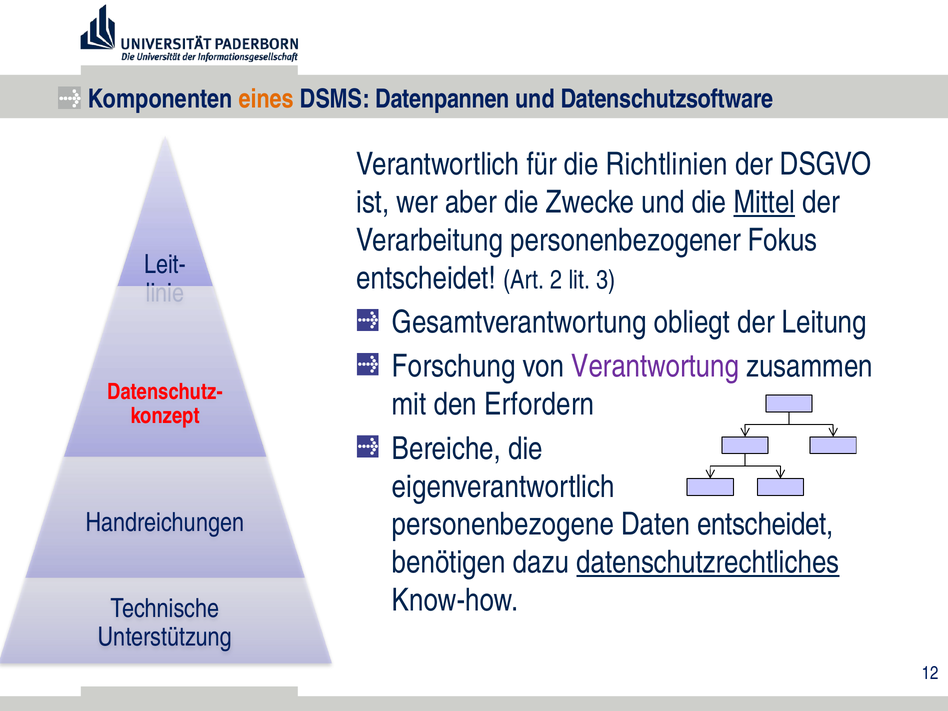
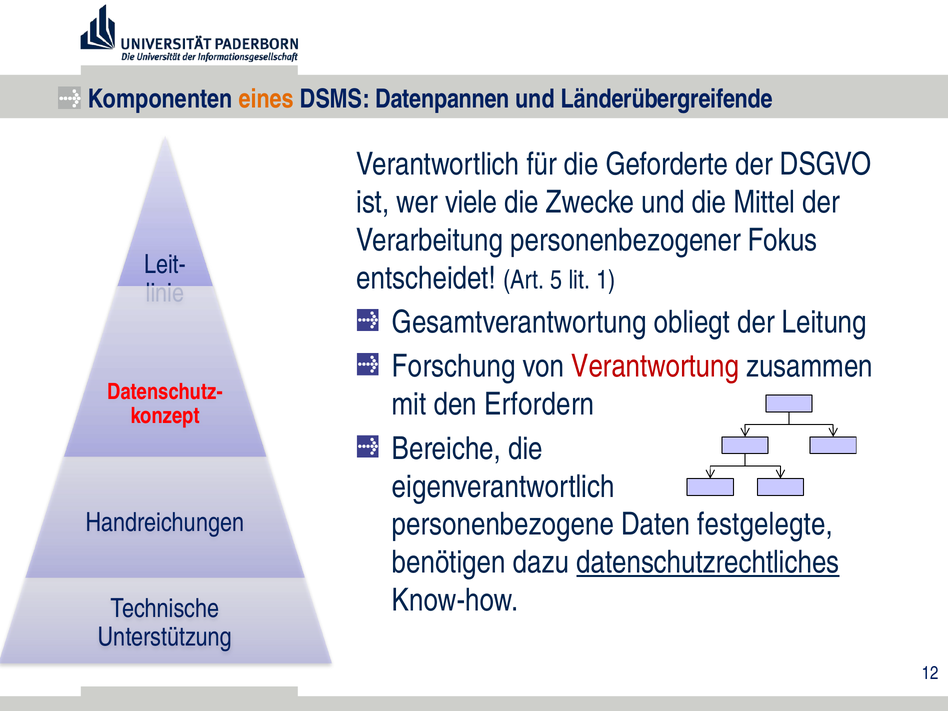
Datenschutzsoftware: Datenschutzsoftware -> Länderübergreifende
Richtlinien: Richtlinien -> Geforderte
aber: aber -> viele
Mittel underline: present -> none
2: 2 -> 5
3: 3 -> 1
Verantwortung colour: purple -> red
Daten entscheidet: entscheidet -> festgelegte
